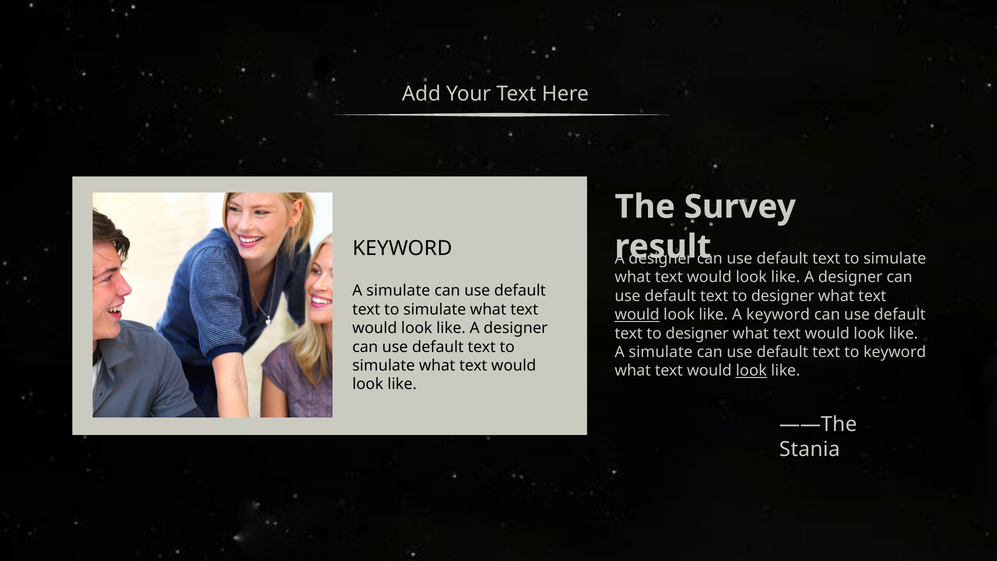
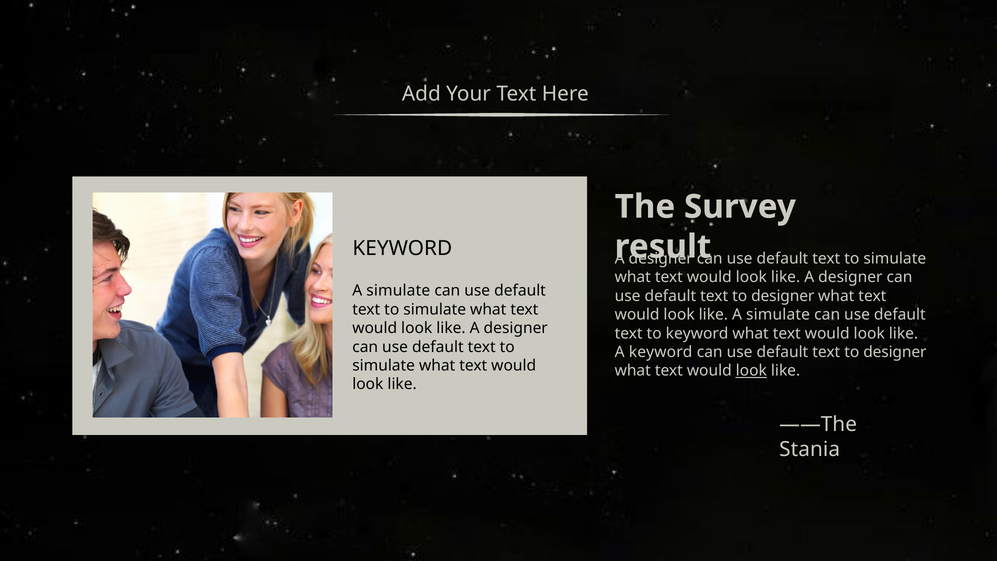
would at (637, 315) underline: present -> none
like A keyword: keyword -> simulate
designer at (697, 333): designer -> keyword
simulate at (661, 352): simulate -> keyword
keyword at (895, 352): keyword -> designer
